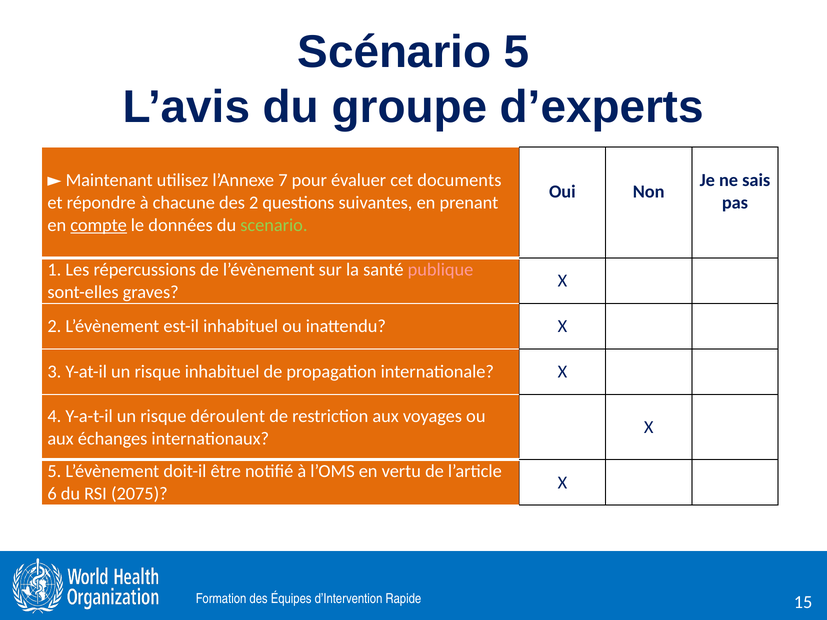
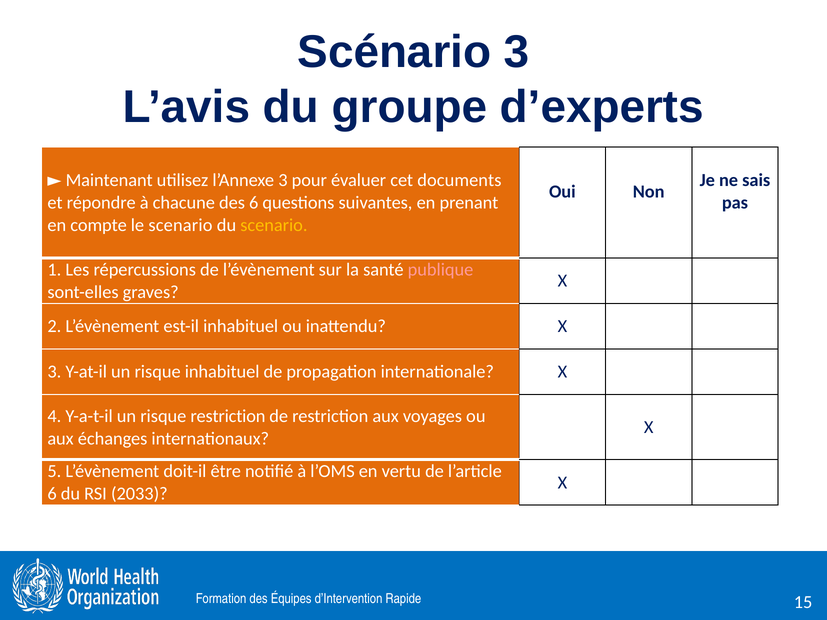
Scénario 5: 5 -> 3
l’Annexe 7: 7 -> 3
des 2: 2 -> 6
compte underline: present -> none
le données: données -> scenario
scenario at (274, 225) colour: light green -> yellow
risque déroulent: déroulent -> restriction
2075: 2075 -> 2033
